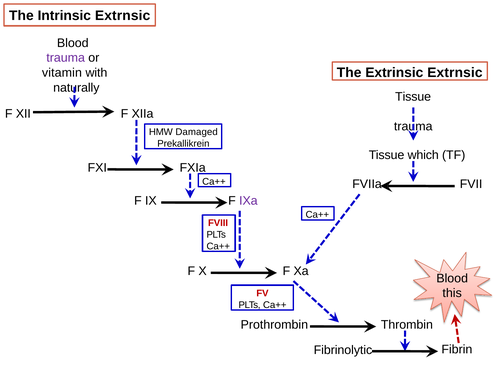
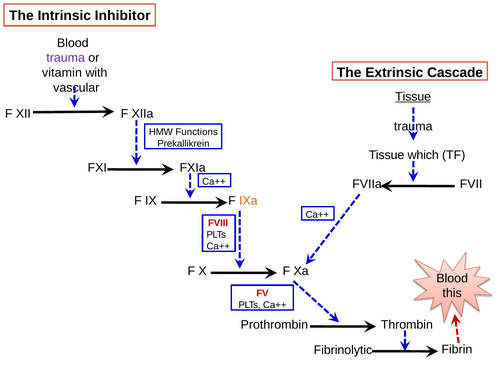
Intrinsic Extrnsic: Extrnsic -> Inhibitor
Extrinsic Extrnsic: Extrnsic -> Cascade
naturally: naturally -> vascular
Tissue at (413, 97) underline: none -> present
Damaged: Damaged -> Functions
IXa colour: purple -> orange
